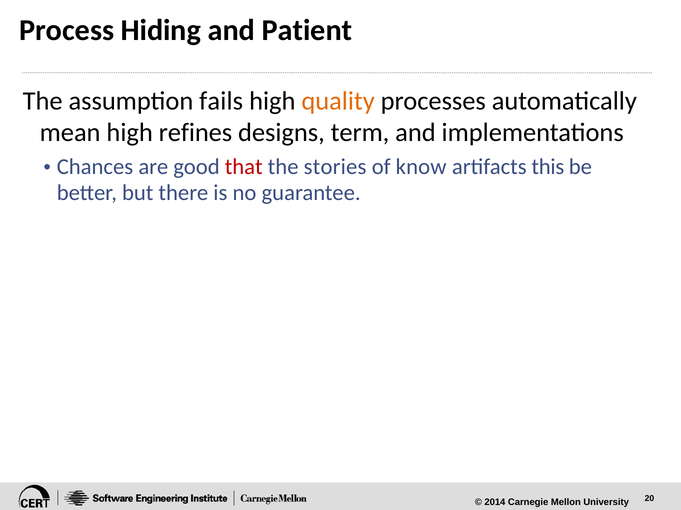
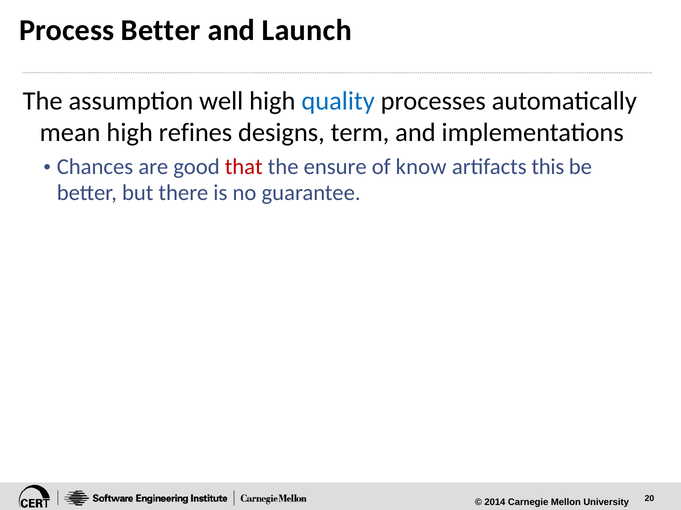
Process Hiding: Hiding -> Better
Patient: Patient -> Launch
fails: fails -> well
quality colour: orange -> blue
stories: stories -> ensure
